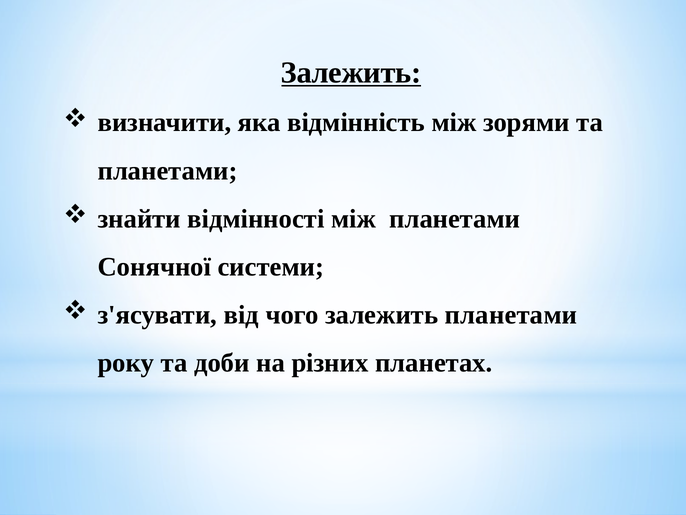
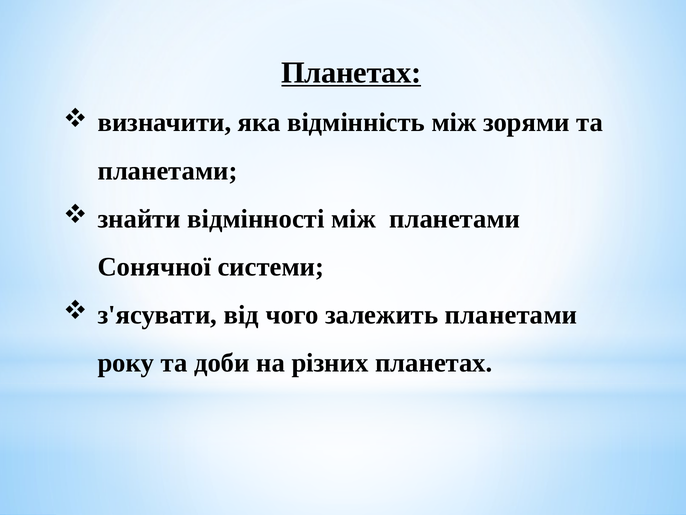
Залежить at (351, 72): Залежить -> Планетах
